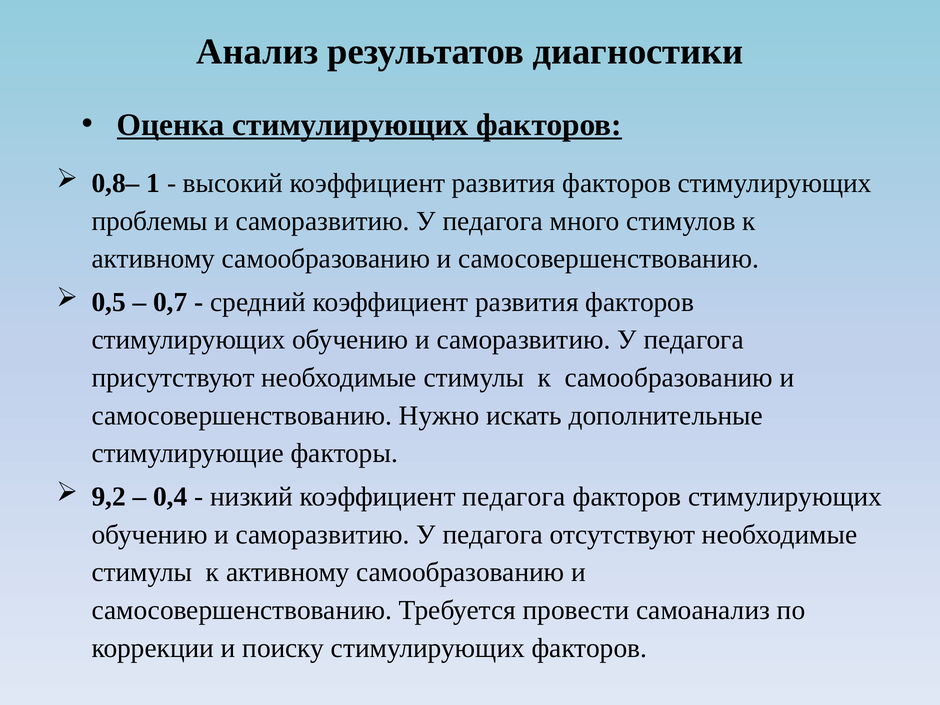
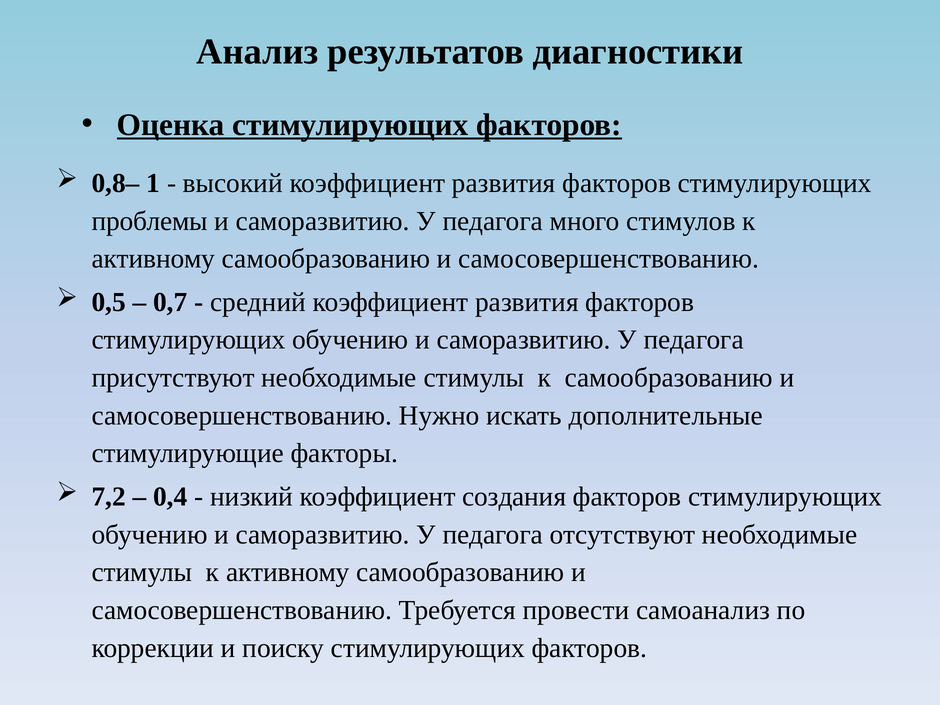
9,2: 9,2 -> 7,2
коэффициент педагога: педагога -> создания
